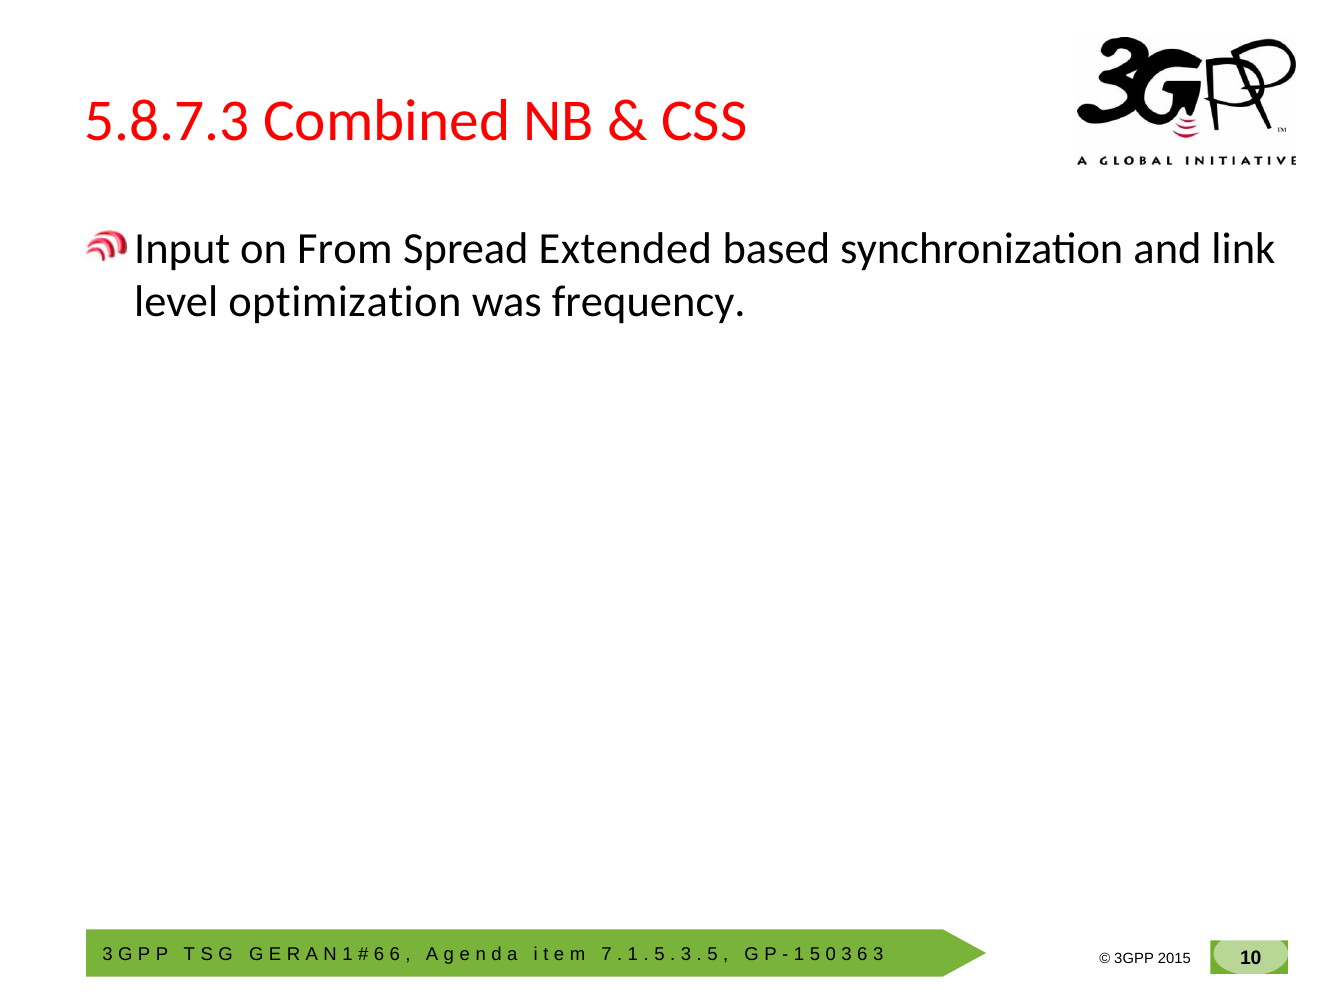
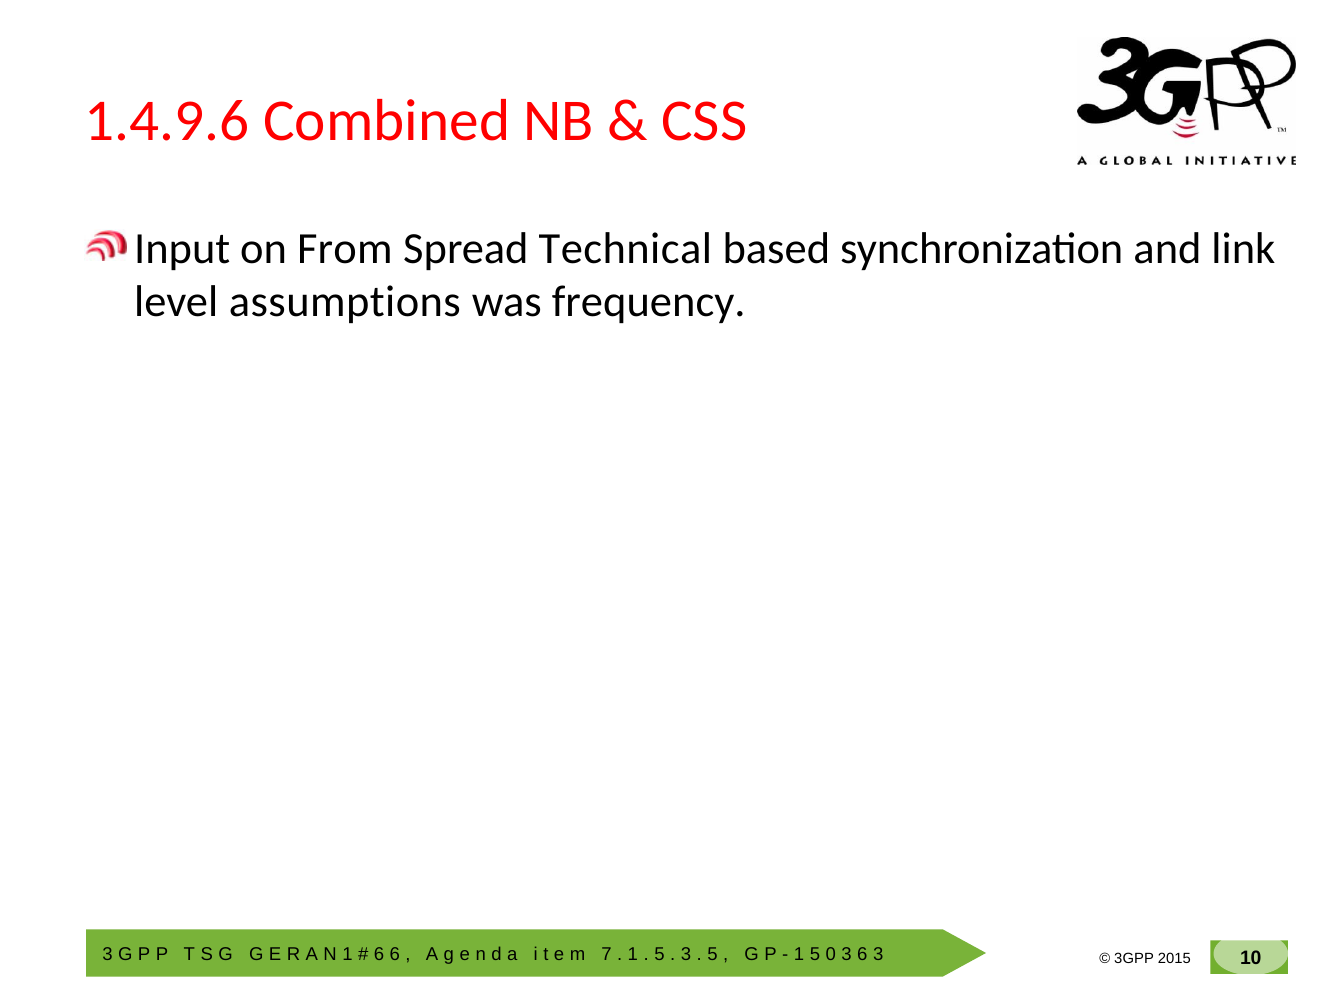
5.8.7.3: 5.8.7.3 -> 1.4.9.6
Extended: Extended -> Technical
optimization: optimization -> assumptions
